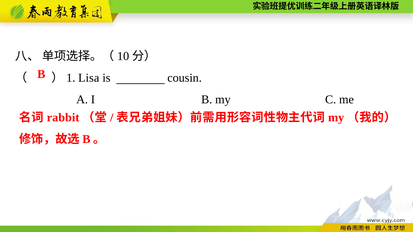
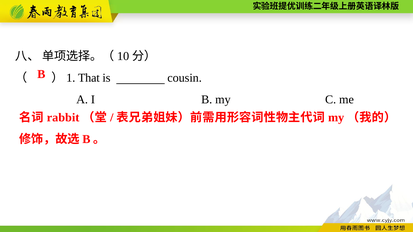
Lisa: Lisa -> That
